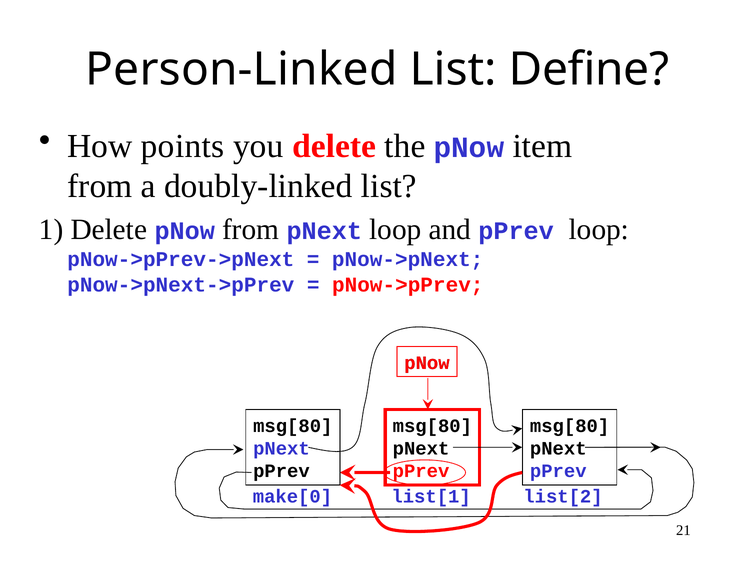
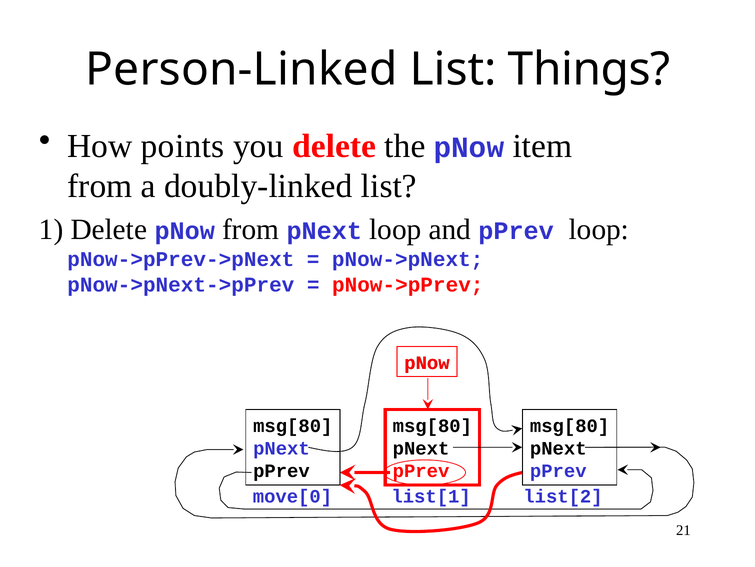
Define: Define -> Things
make[0: make[0 -> move[0
